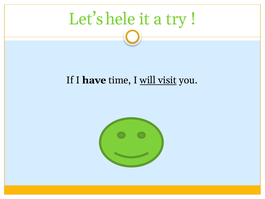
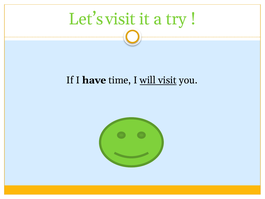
Let’s hele: hele -> visit
